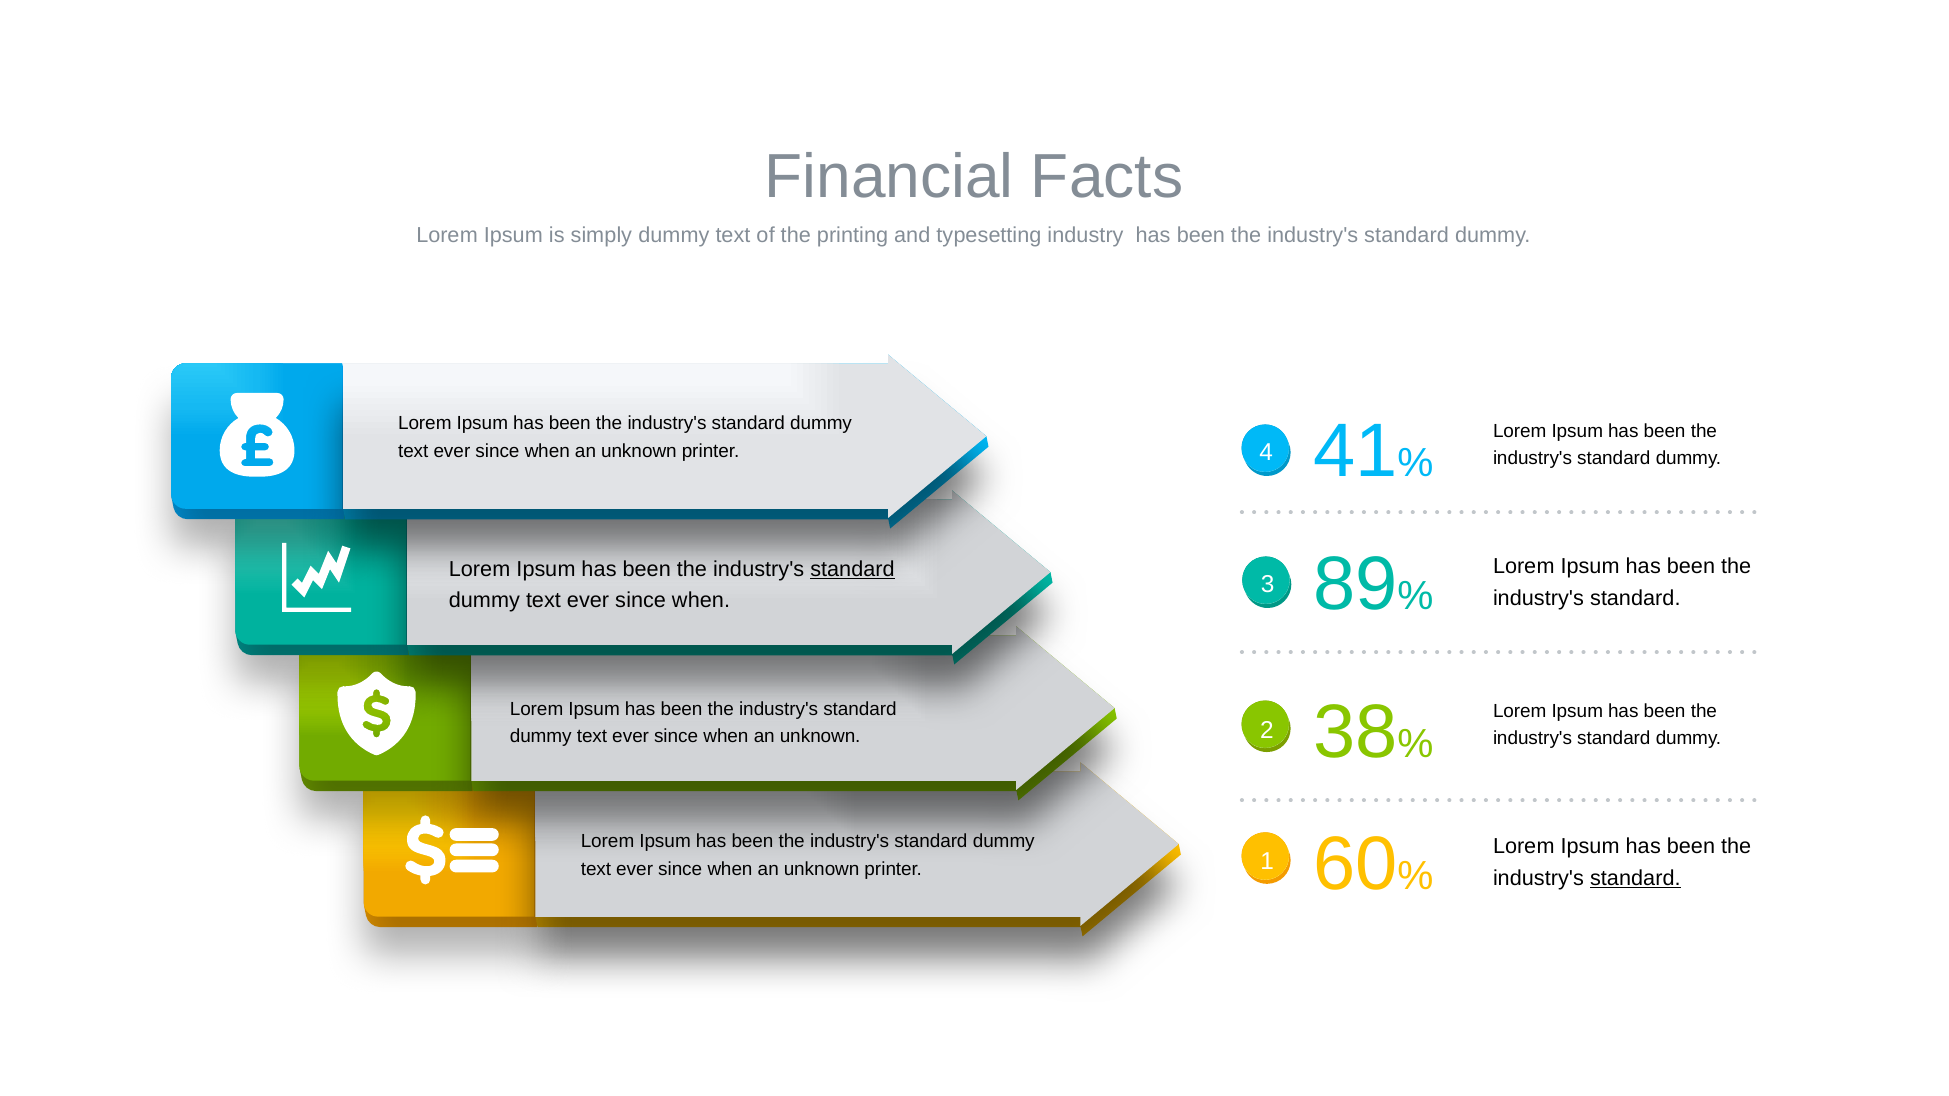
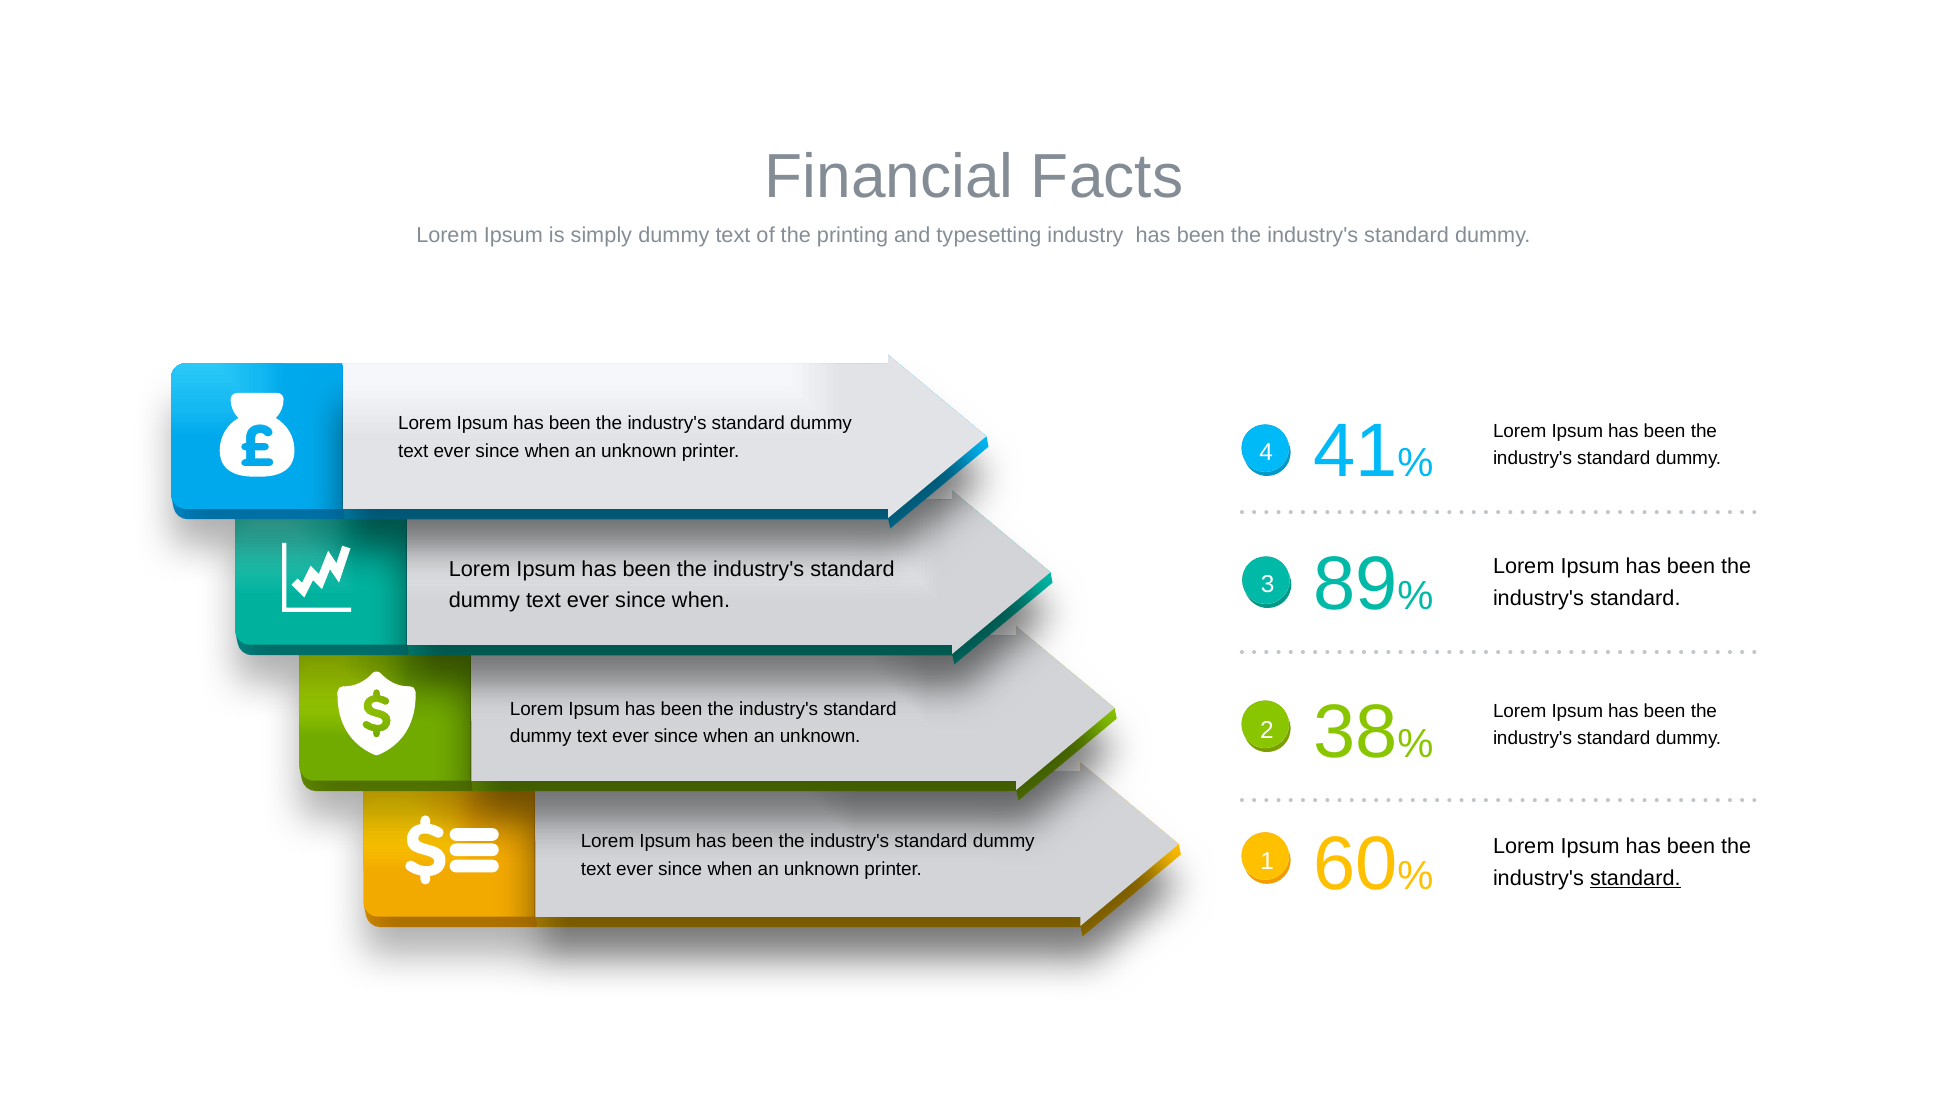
standard at (852, 569) underline: present -> none
